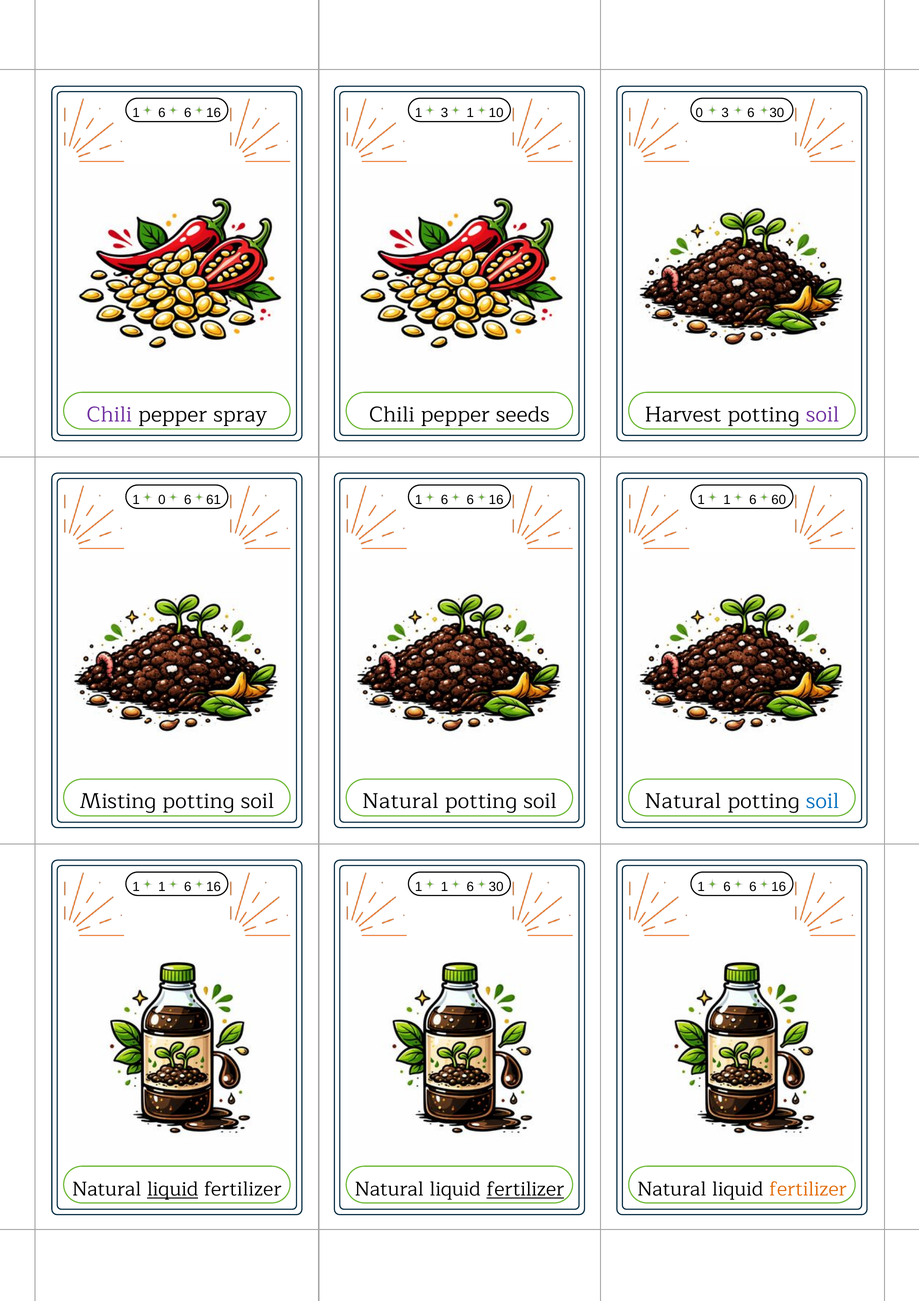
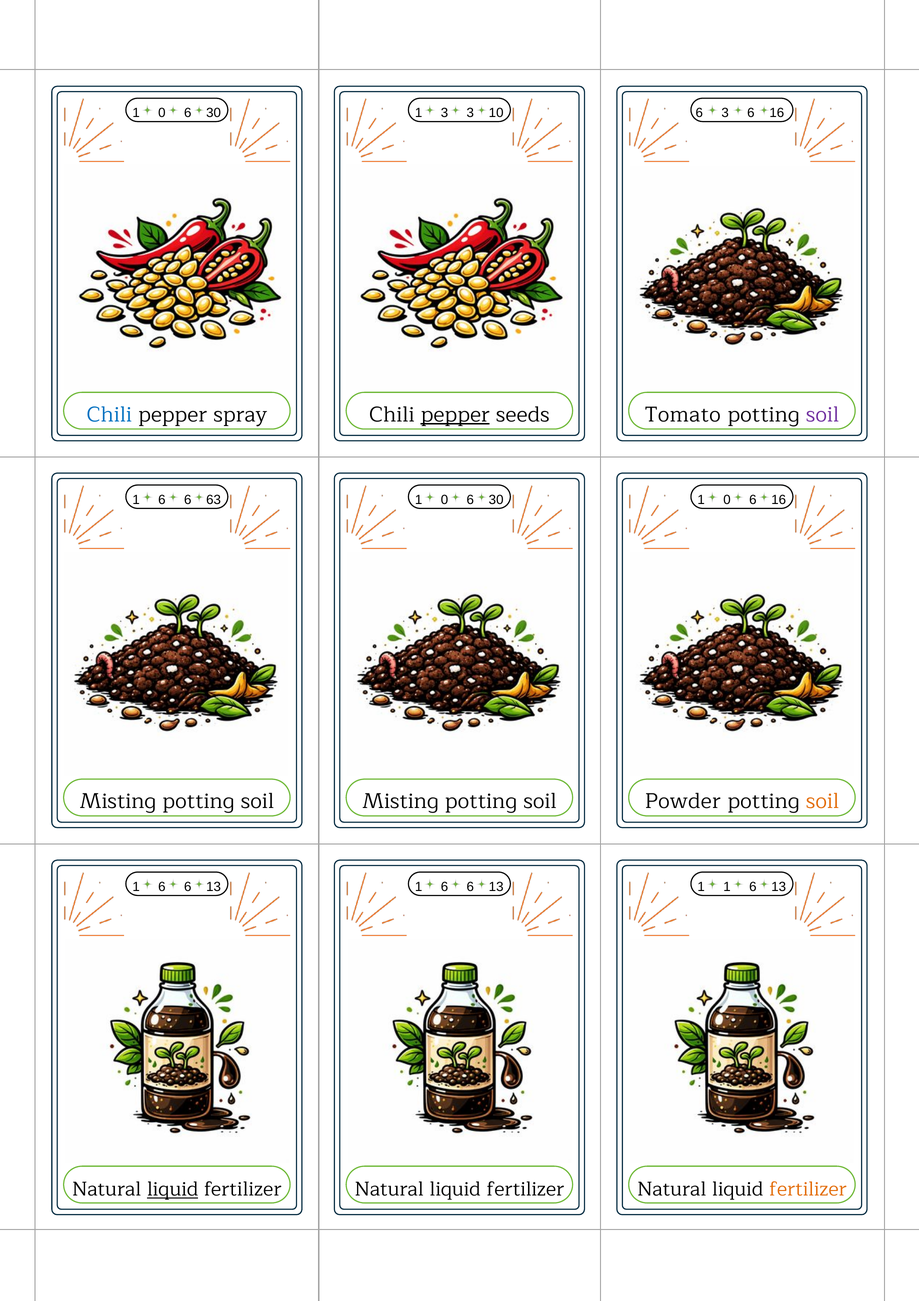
6 at (162, 113): 6 -> 0
16 at (214, 113): 16 -> 30
3 1: 1 -> 3
10 0: 0 -> 6
3 6 30: 30 -> 16
Chili at (109, 414) colour: purple -> blue
pepper at (455, 414) underline: none -> present
Harvest: Harvest -> Tomato
0 at (162, 499): 0 -> 6
61: 61 -> 63
6 at (444, 499): 6 -> 0
16 at (496, 499): 16 -> 30
1 at (727, 499): 1 -> 0
60 at (779, 499): 60 -> 16
Natural at (400, 801): Natural -> Misting
Natural at (683, 801): Natural -> Powder
soil at (822, 801) colour: blue -> orange
1 at (162, 886): 1 -> 6
16 at (214, 886): 16 -> 13
1 at (444, 886): 1 -> 6
30 at (496, 886): 30 -> 13
6 at (727, 886): 6 -> 1
16 at (779, 886): 16 -> 13
fertilizer at (525, 1188) underline: present -> none
